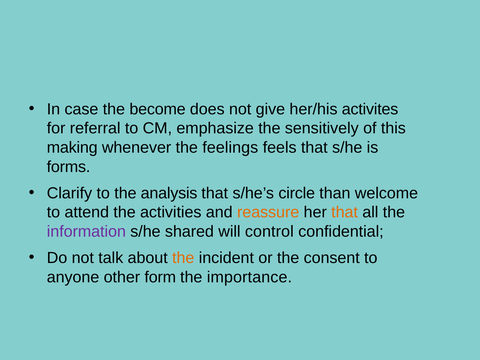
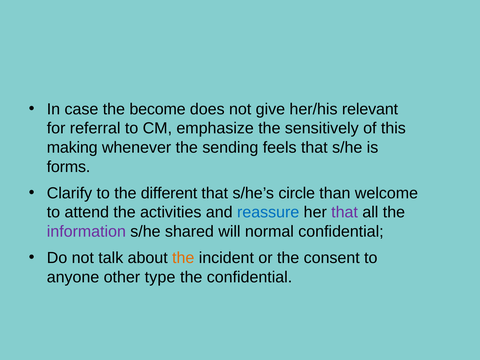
activites: activites -> relevant
feelings: feelings -> sending
analysis: analysis -> different
reassure colour: orange -> blue
that at (345, 212) colour: orange -> purple
control: control -> normal
form: form -> type
the importance: importance -> confidential
